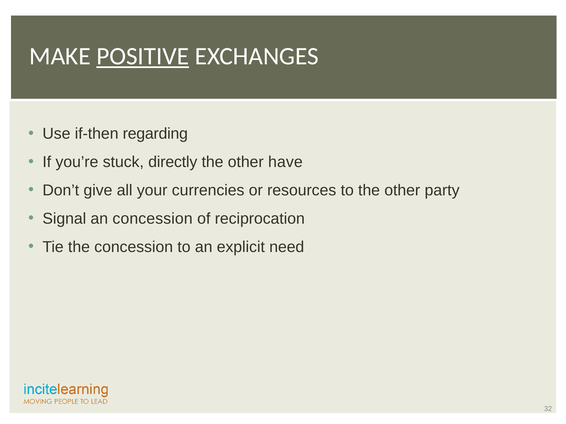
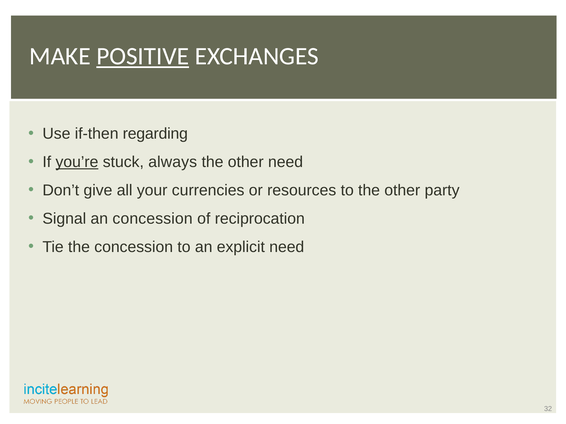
you’re underline: none -> present
directly: directly -> always
other have: have -> need
